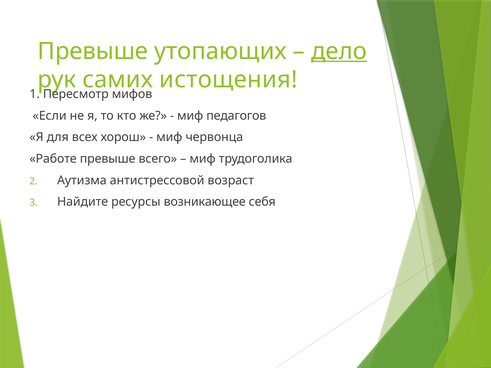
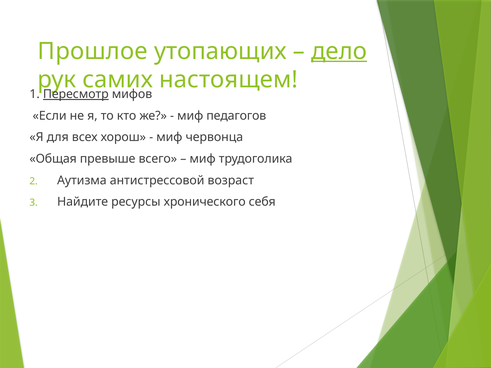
Превыше at (93, 51): Превыше -> Прошлое
истощения: истощения -> настоящем
Пересмотр underline: none -> present
Работе: Работе -> Общая
возникающее: возникающее -> хронического
